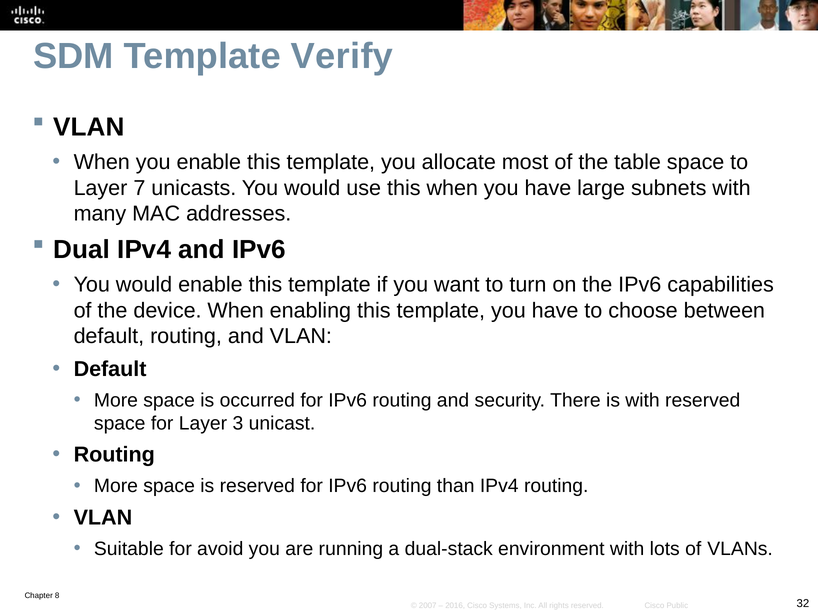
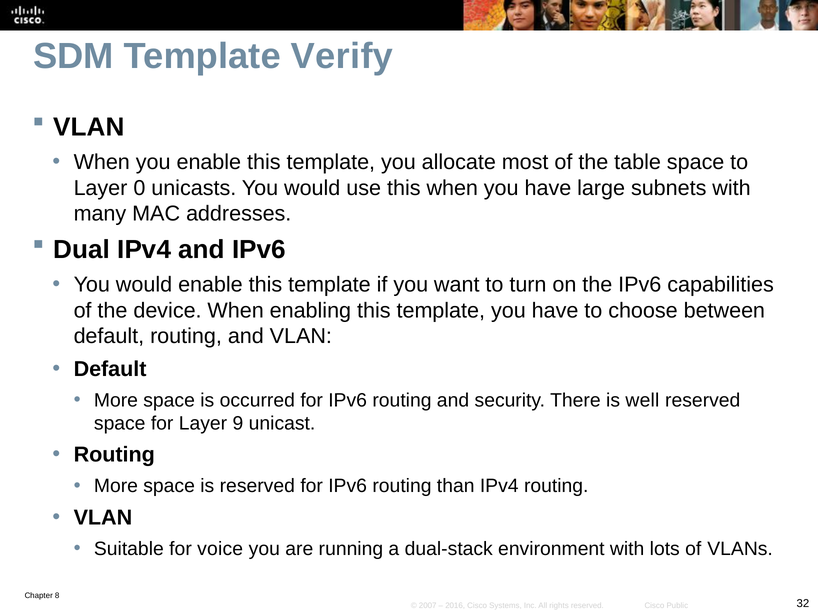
7: 7 -> 0
is with: with -> well
3: 3 -> 9
avoid: avoid -> voice
